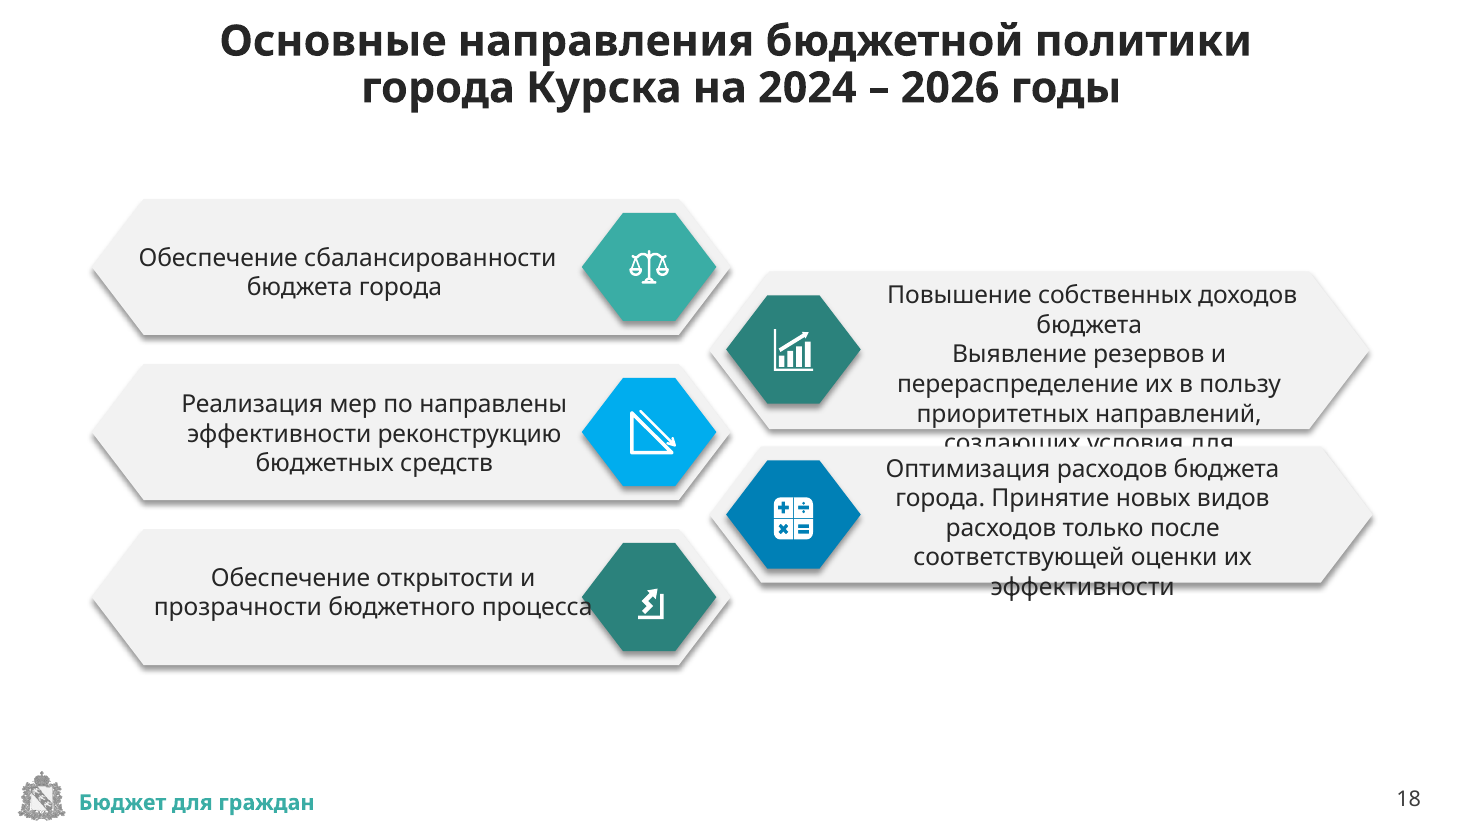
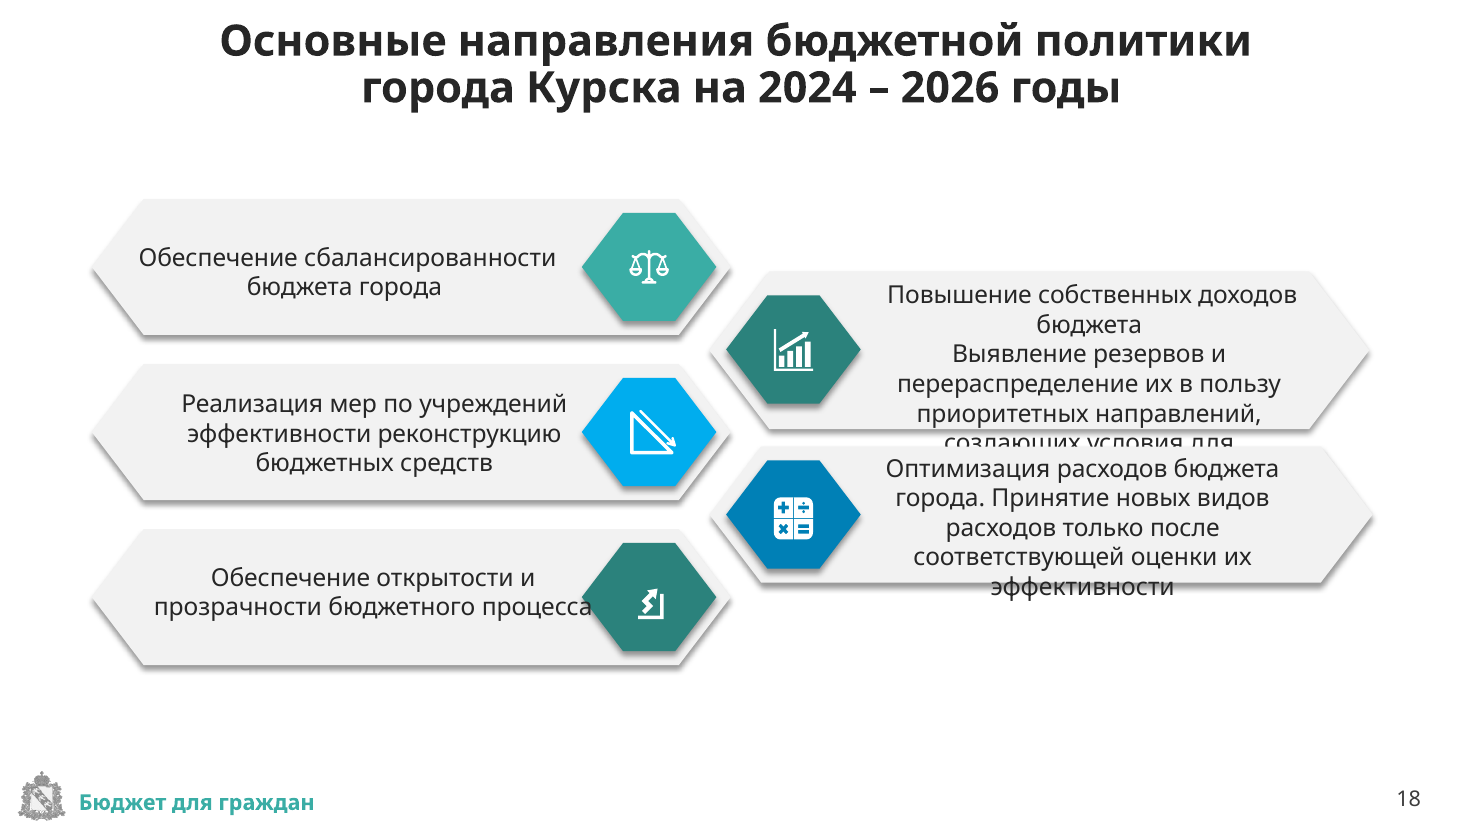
направлены: направлены -> учреждений
